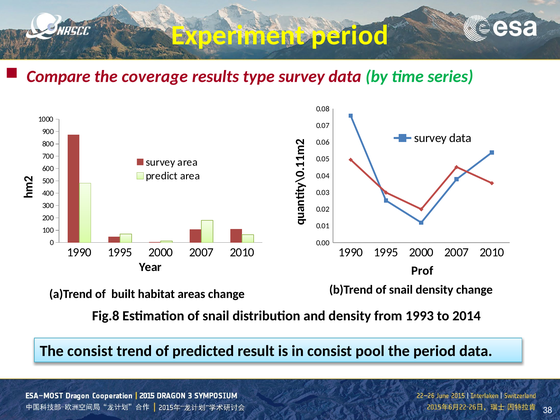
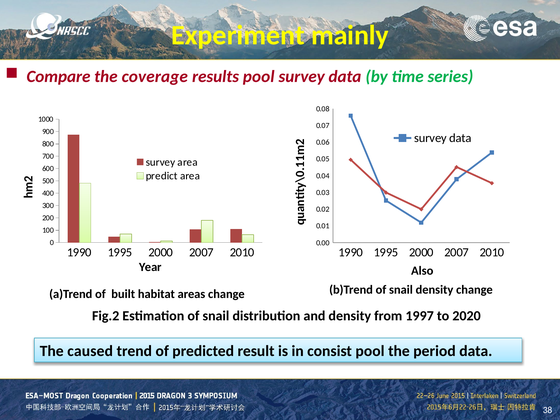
Experiment period: period -> mainly
results type: type -> pool
Prof: Prof -> Also
Fig.8: Fig.8 -> Fig.2
1993: 1993 -> 1997
2014: 2014 -> 2020
The consist: consist -> caused
